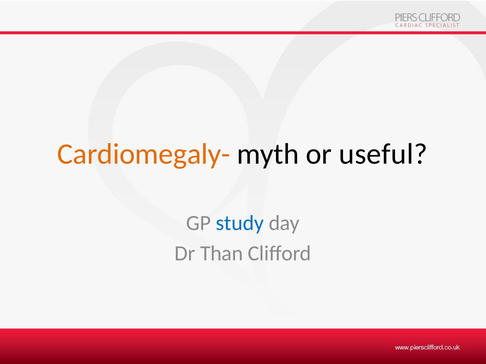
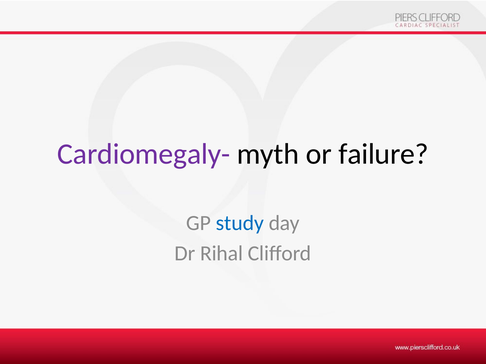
Cardiomegaly- colour: orange -> purple
useful: useful -> failure
Than: Than -> Rihal
